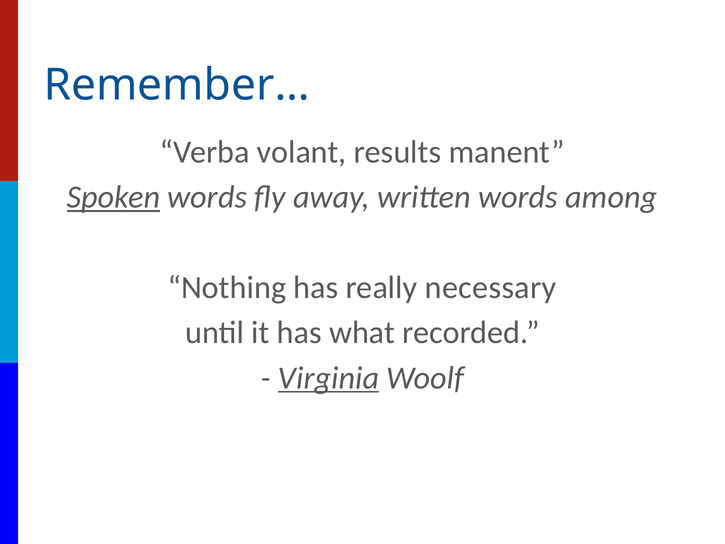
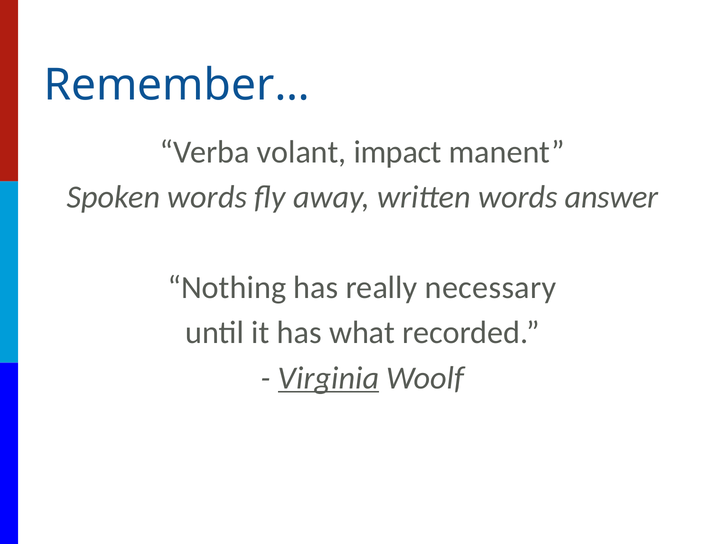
results: results -> impact
Spoken underline: present -> none
among: among -> answer
